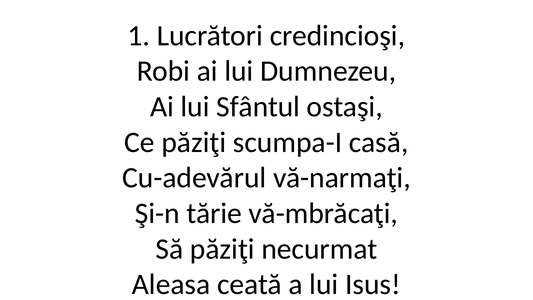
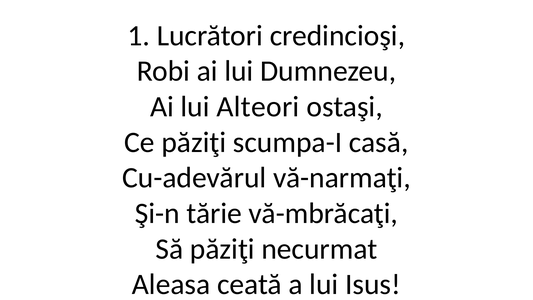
Sfântul: Sfântul -> Alteori
